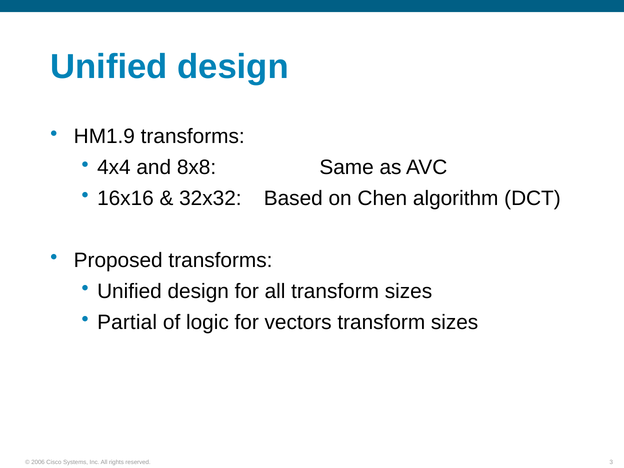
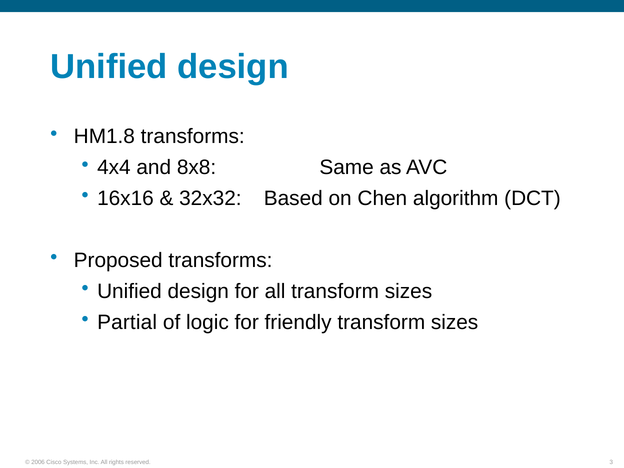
HM1.9: HM1.9 -> HM1.8
vectors: vectors -> friendly
